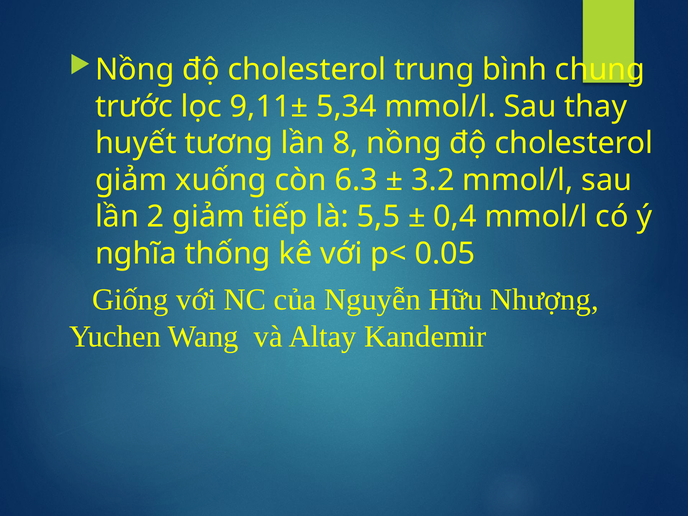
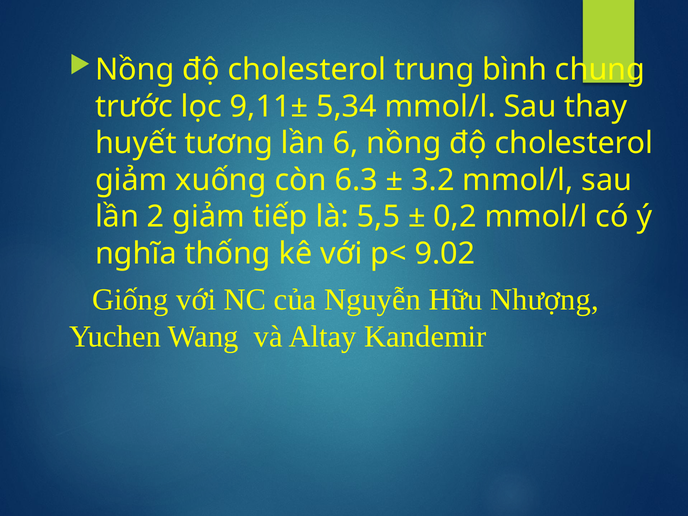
8: 8 -> 6
0,4: 0,4 -> 0,2
0.05: 0.05 -> 9.02
